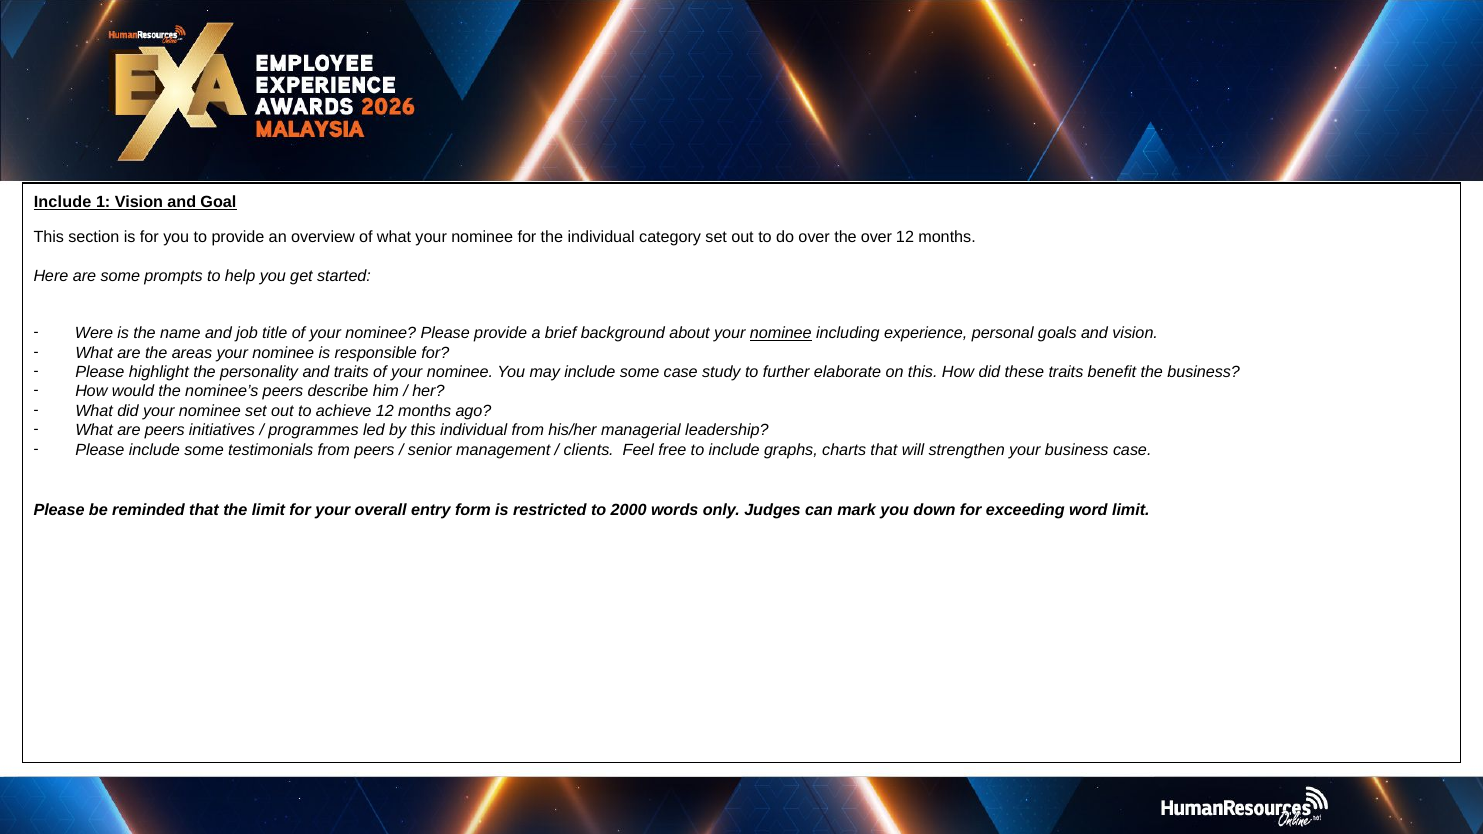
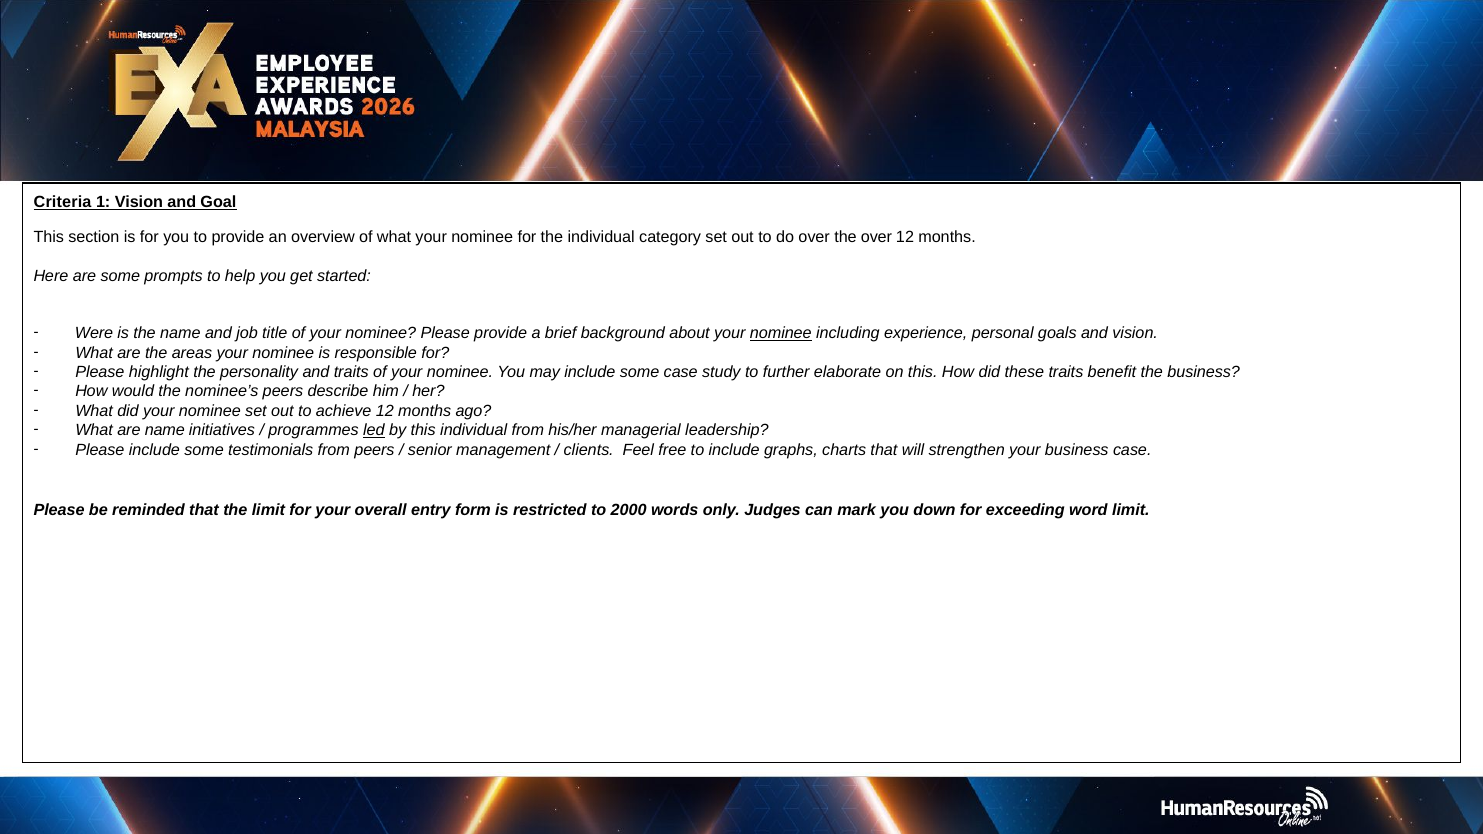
Include at (63, 202): Include -> Criteria
are peers: peers -> name
led underline: none -> present
